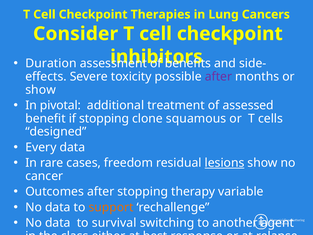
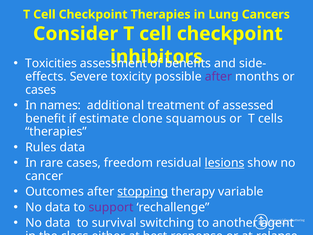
Duration: Duration -> Toxicities
show at (41, 90): show -> cases
pivotal: pivotal -> names
if stopping: stopping -> estimate
designed at (56, 132): designed -> therapies
Every: Every -> Rules
stopping at (143, 191) underline: none -> present
support colour: orange -> purple
